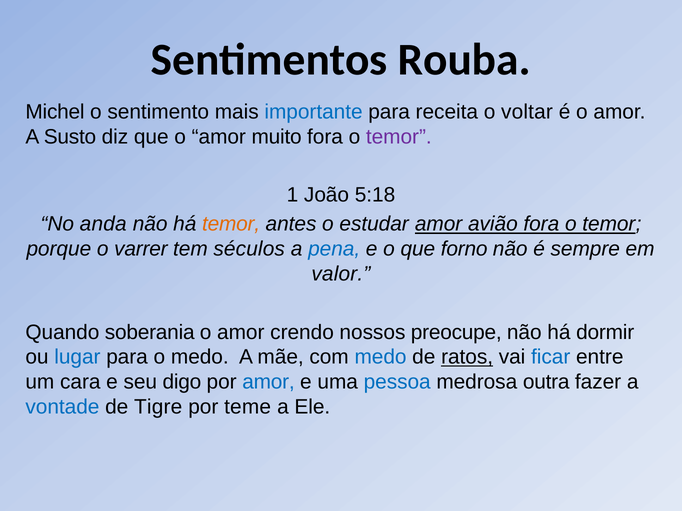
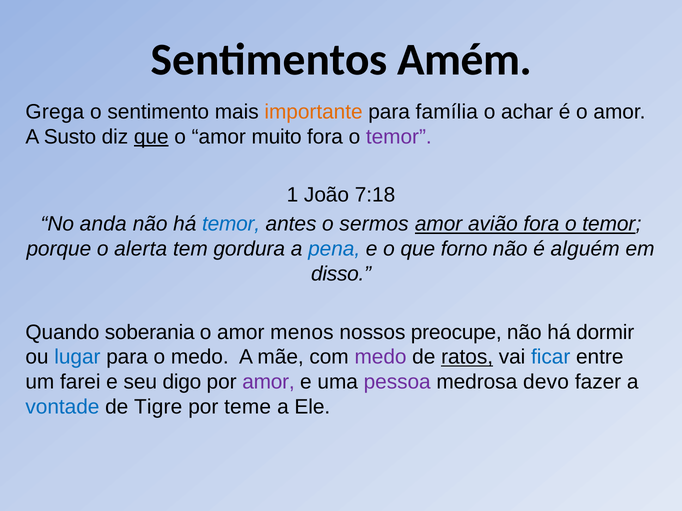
Rouba: Rouba -> Amém
Michel: Michel -> Grega
importante colour: blue -> orange
receita: receita -> família
voltar: voltar -> achar
que at (151, 137) underline: none -> present
5:18: 5:18 -> 7:18
temor at (231, 224) colour: orange -> blue
estudar: estudar -> sermos
varrer: varrer -> alerta
séculos: séculos -> gordura
sempre: sempre -> alguém
valor: valor -> disso
crendo: crendo -> menos
medo at (381, 357) colour: blue -> purple
cara: cara -> farei
amor at (269, 382) colour: blue -> purple
pessoa colour: blue -> purple
outra: outra -> devo
